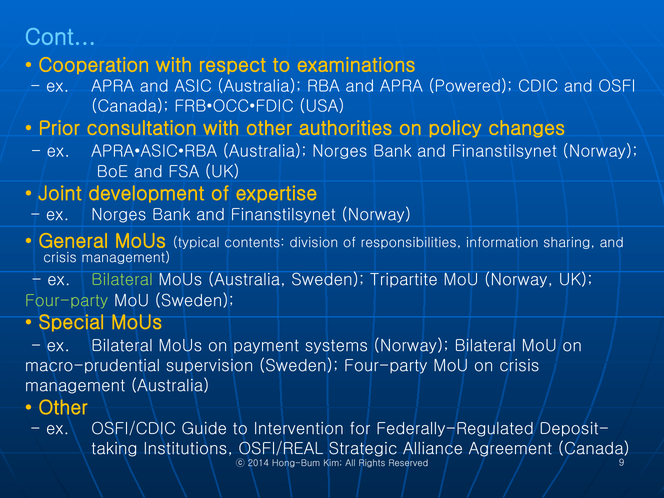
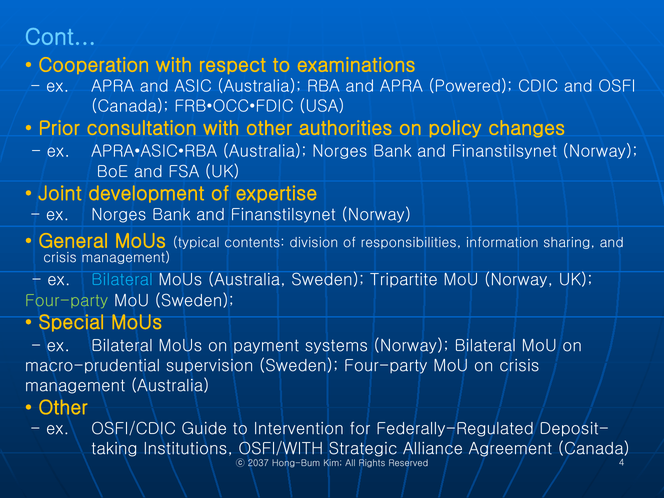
Bilateral at (122, 280) colour: light green -> light blue
OSFI/REAL: OSFI/REAL -> OSFI/WITH
2014: 2014 -> 2037
9: 9 -> 4
